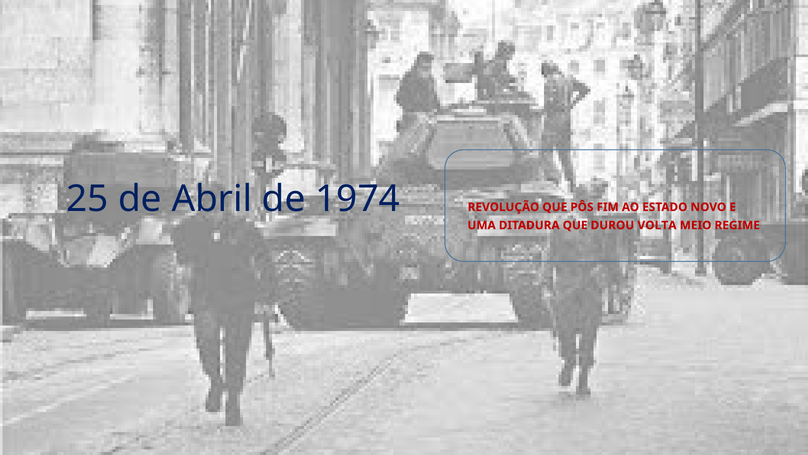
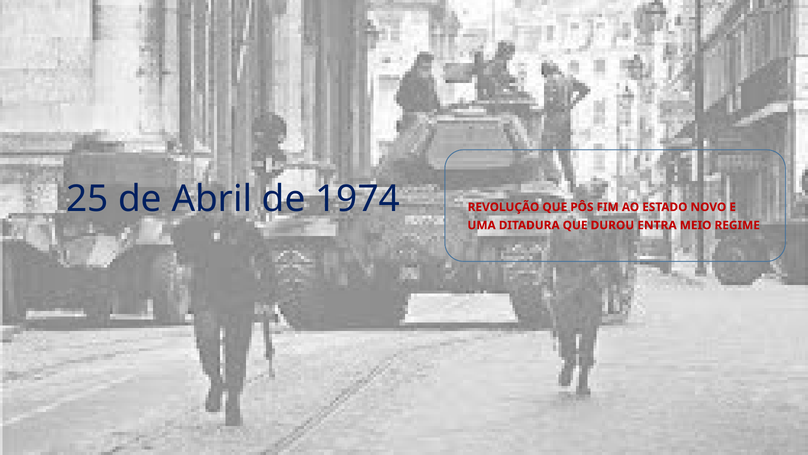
VOLTA: VOLTA -> ENTRA
